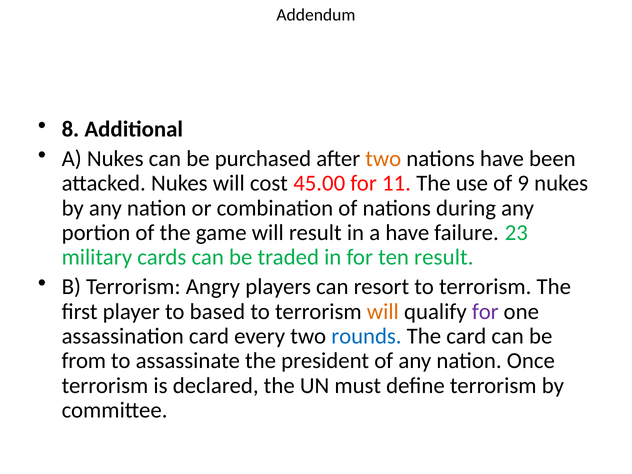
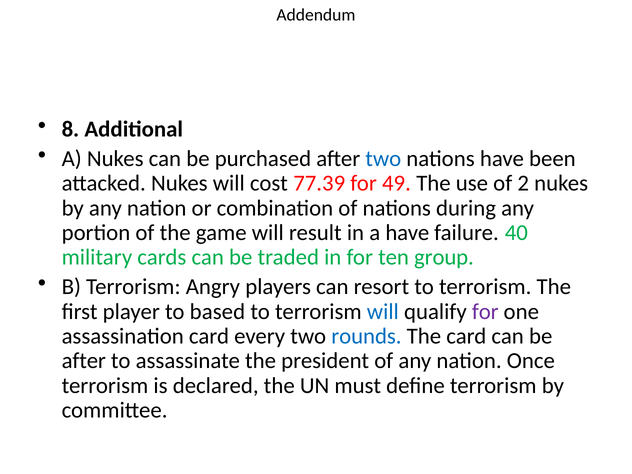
two at (383, 159) colour: orange -> blue
45.00: 45.00 -> 77.39
11: 11 -> 49
9: 9 -> 2
23: 23 -> 40
ten result: result -> group
will at (383, 312) colour: orange -> blue
from at (84, 361): from -> after
